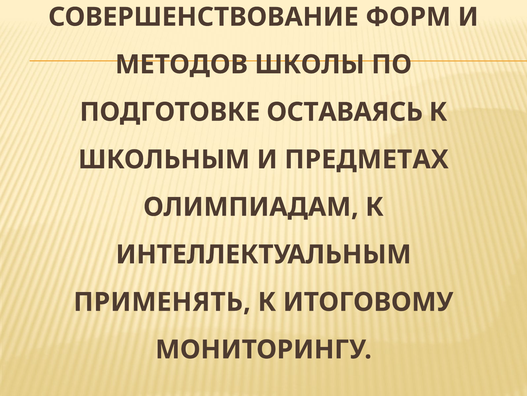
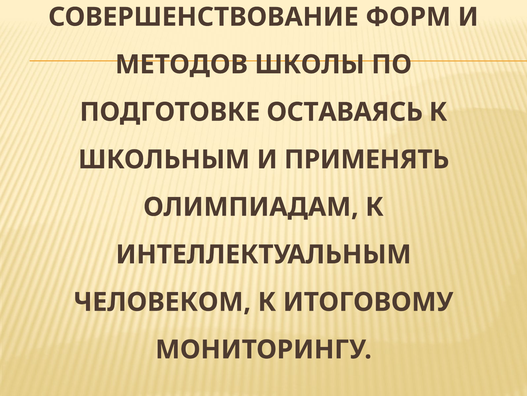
ПРЕДМЕТАХ: ПРЕДМЕТАХ -> ПРИМЕНЯТЬ
ПРИМЕНЯТЬ: ПРИМЕНЯТЬ -> ЧЕЛОВЕКОМ
